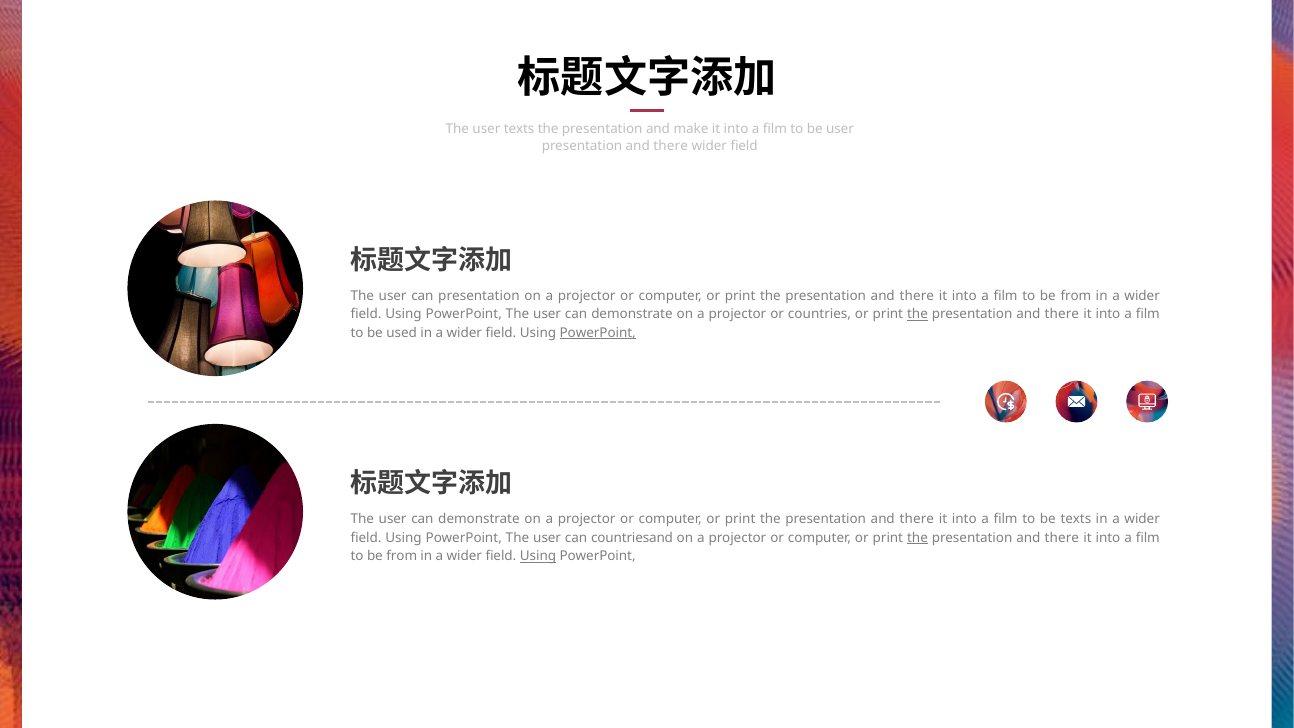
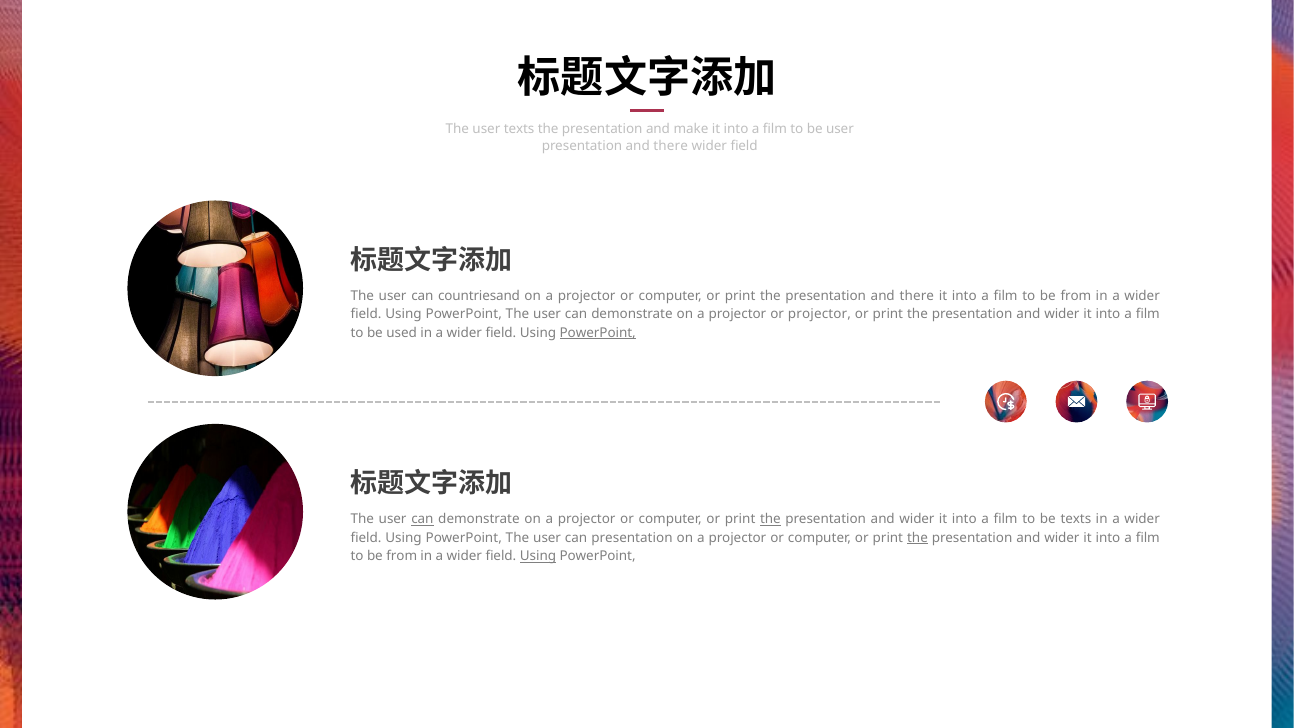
can presentation: presentation -> countriesand
or countries: countries -> projector
the at (917, 314) underline: present -> none
there at (1062, 314): there -> wider
can at (422, 519) underline: none -> present
the at (770, 519) underline: none -> present
there at (917, 519): there -> wider
can countriesand: countriesand -> presentation
there at (1062, 538): there -> wider
